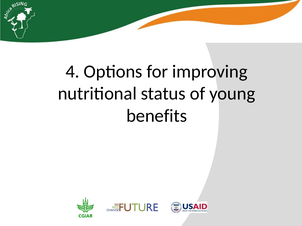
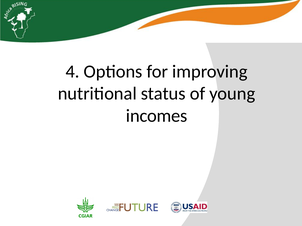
benefits: benefits -> incomes
